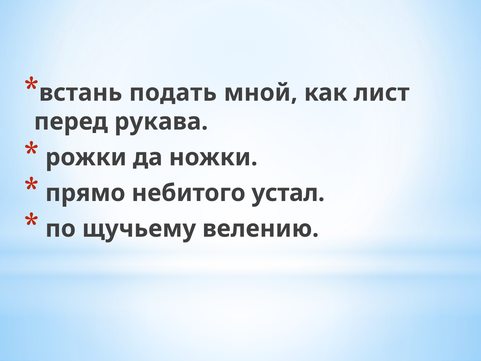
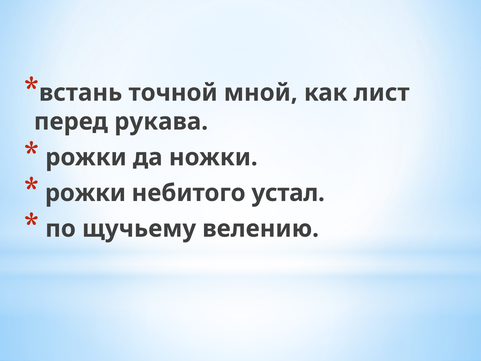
подать: подать -> точной
прямо at (85, 193): прямо -> рожки
